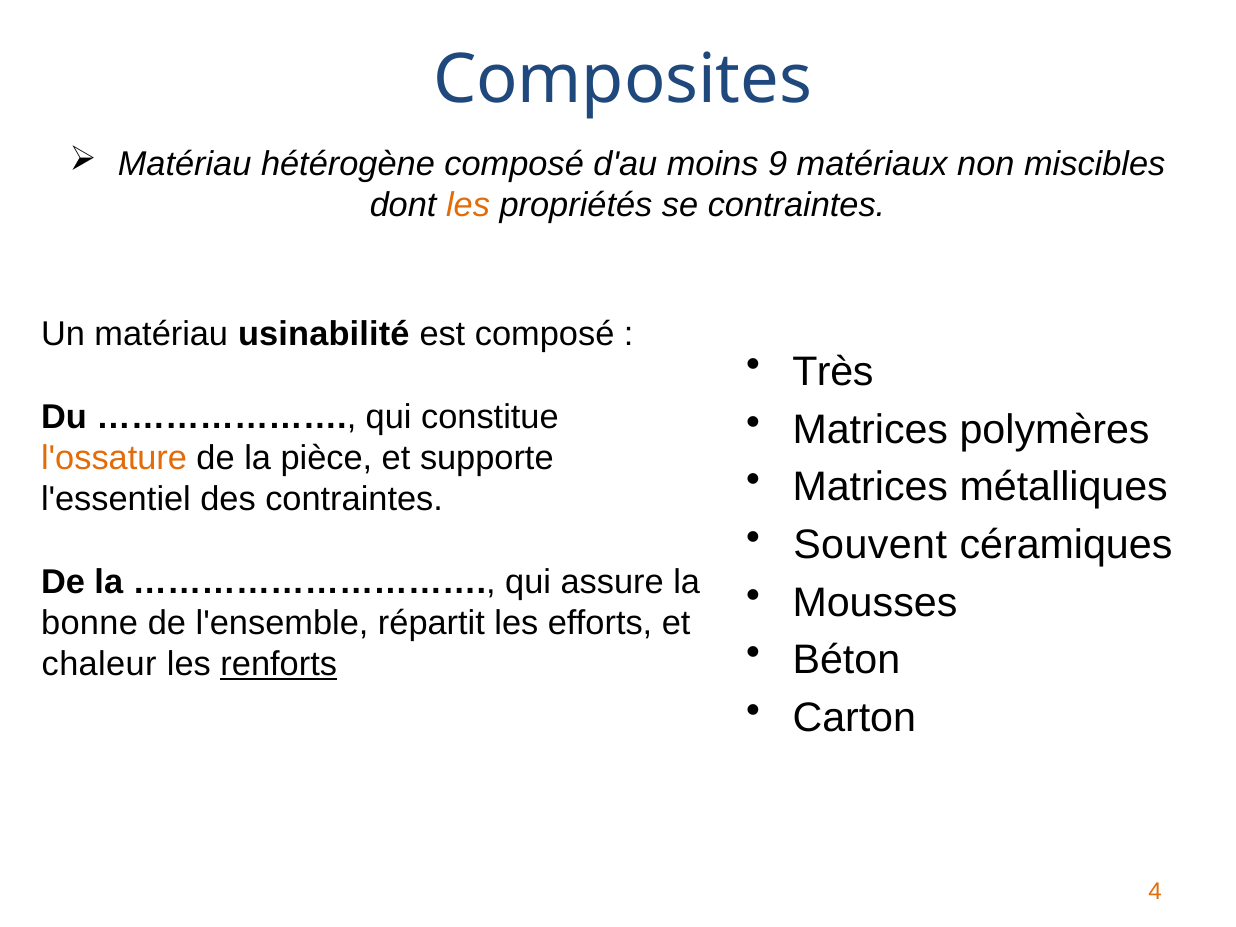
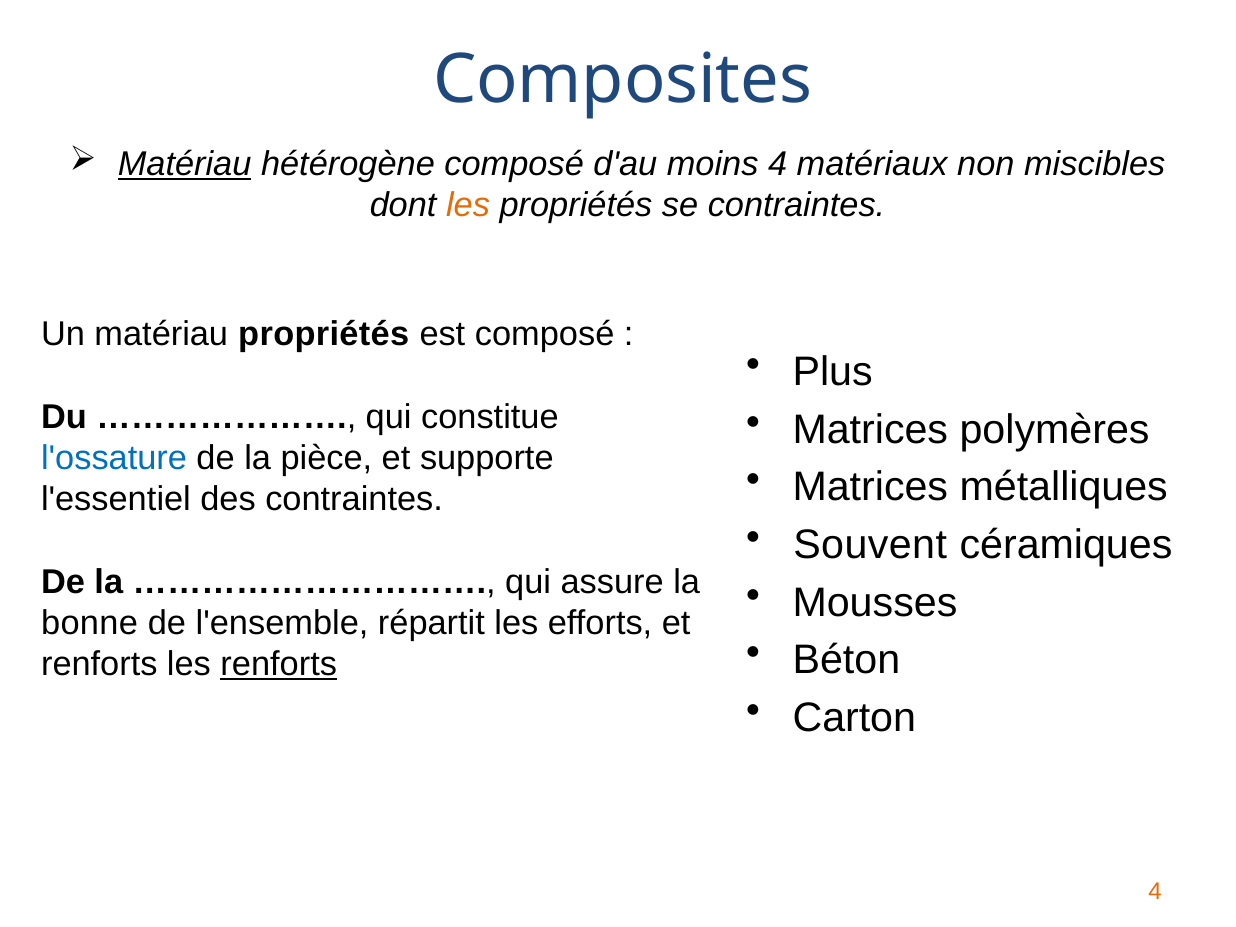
Matériau at (185, 164) underline: none -> present
moins 9: 9 -> 4
matériau usinabilité: usinabilité -> propriétés
Très: Très -> Plus
l'ossature colour: orange -> blue
chaleur at (99, 664): chaleur -> renforts
